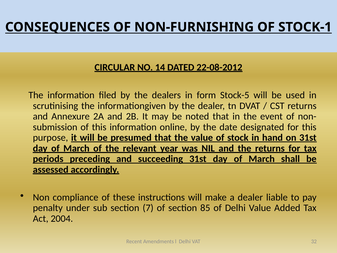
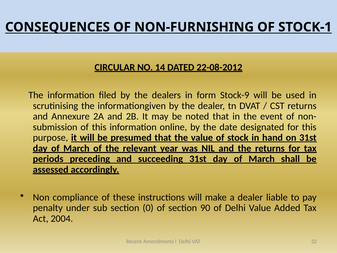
Stock-5: Stock-5 -> Stock-9
7: 7 -> 0
85: 85 -> 90
